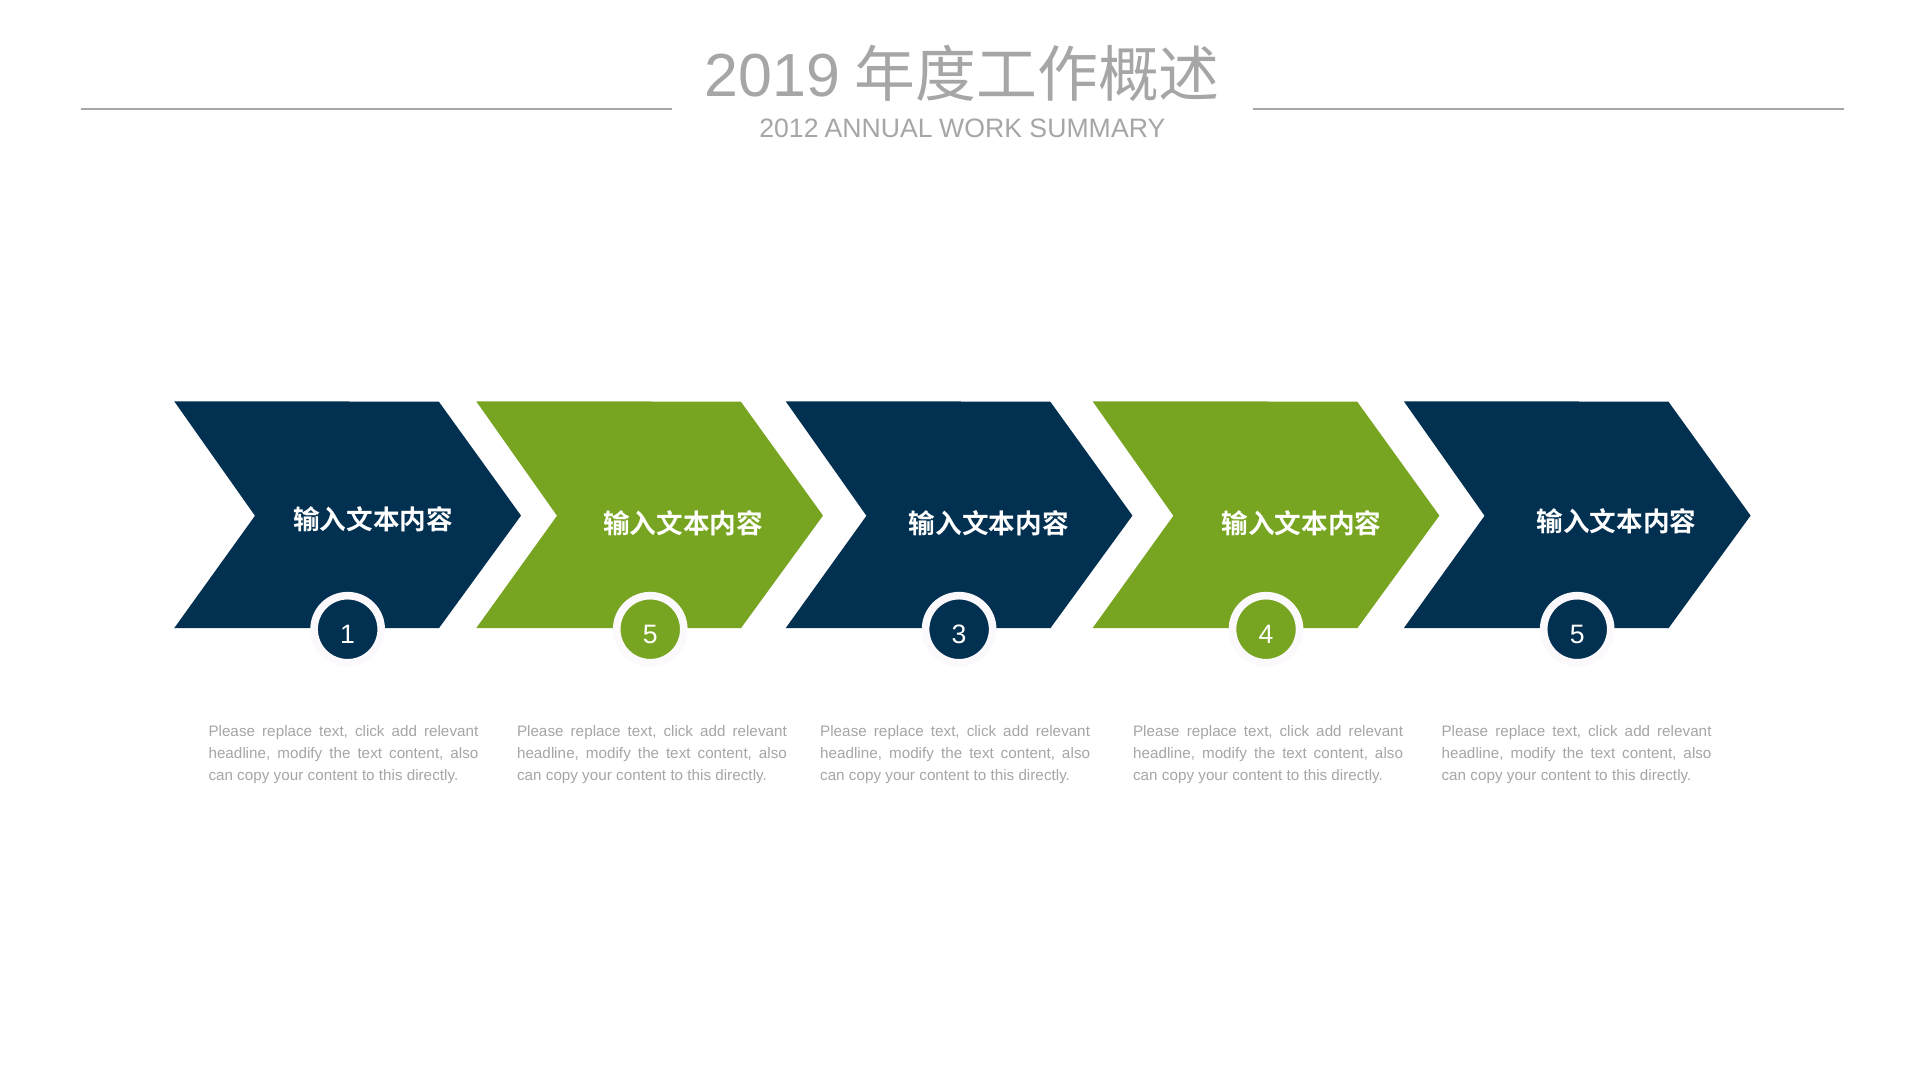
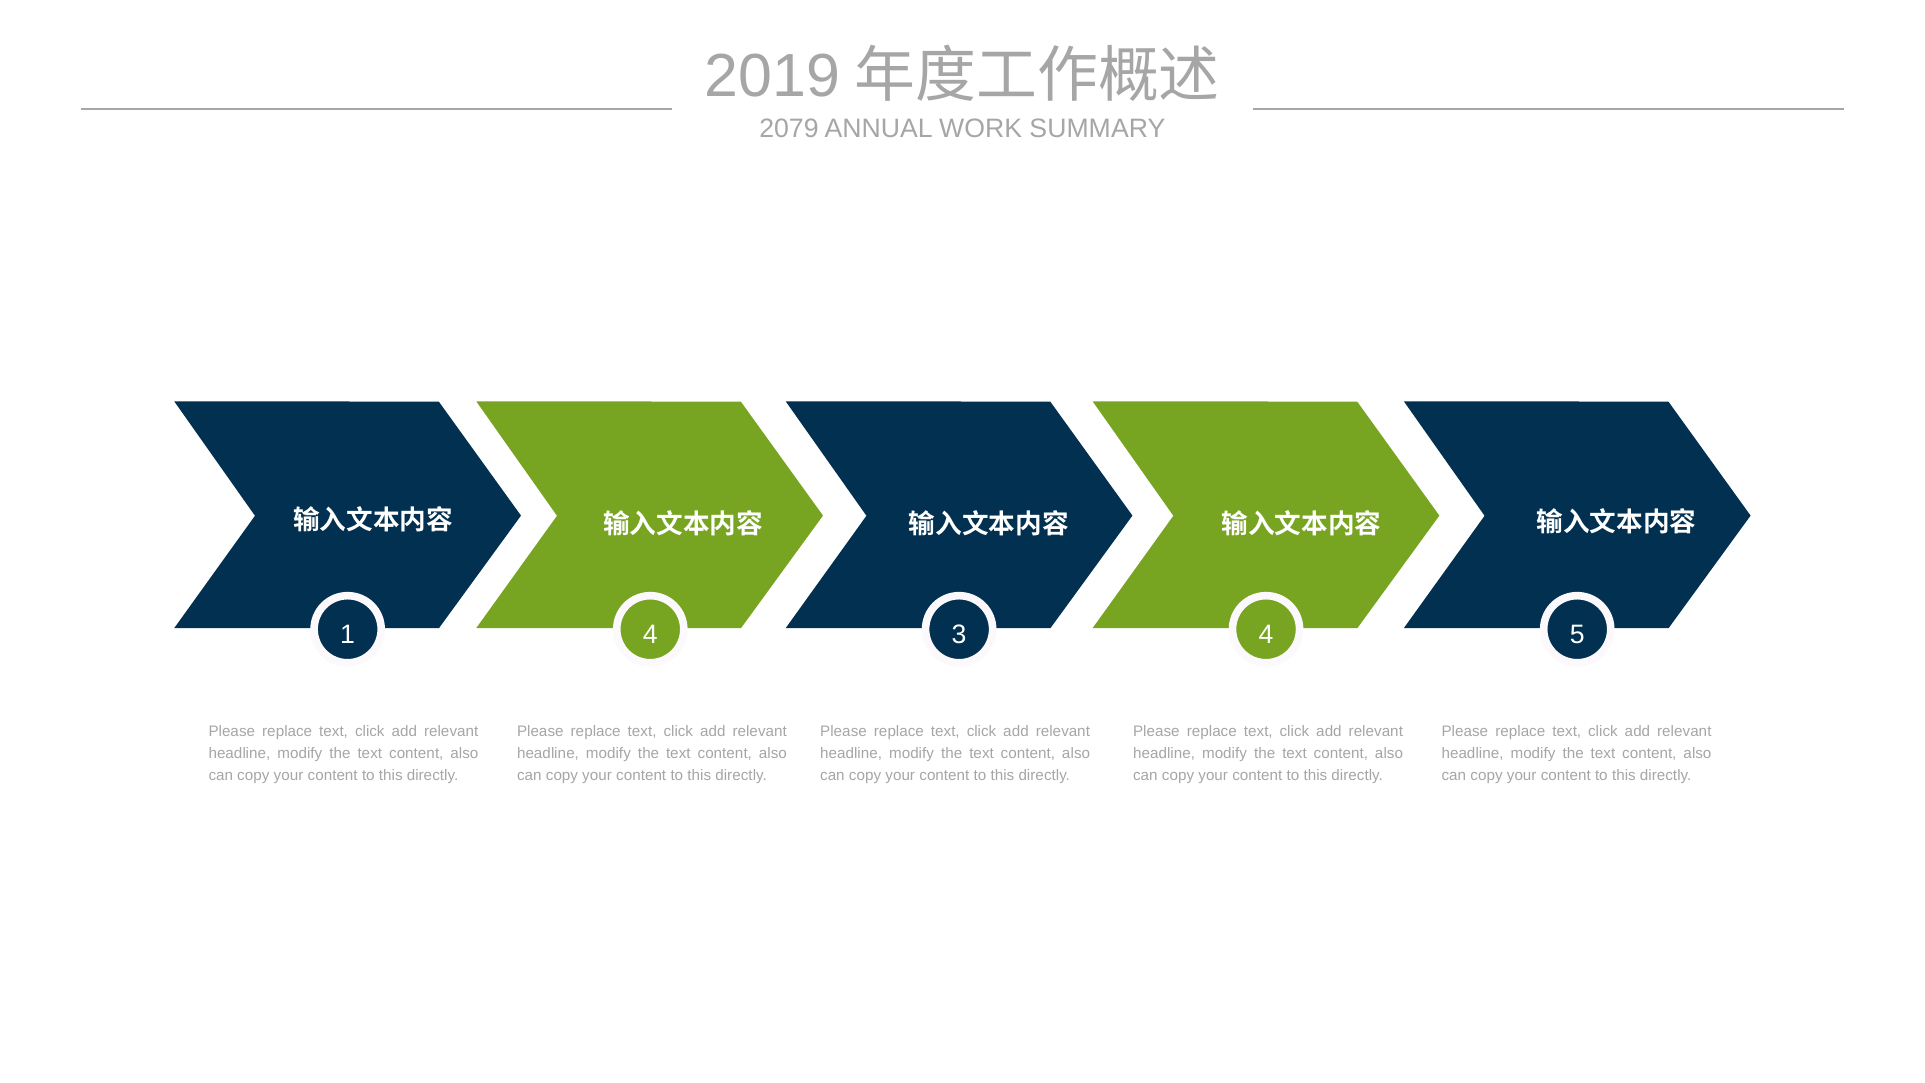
2012: 2012 -> 2079
1 5: 5 -> 4
